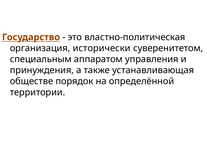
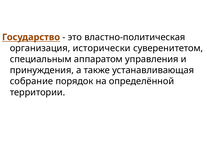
обществе: обществе -> собрание
